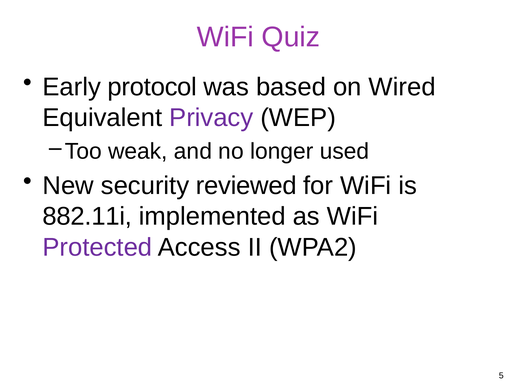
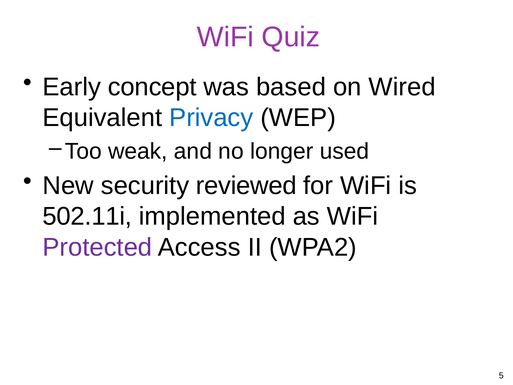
protocol: protocol -> concept
Privacy colour: purple -> blue
882.11i: 882.11i -> 502.11i
